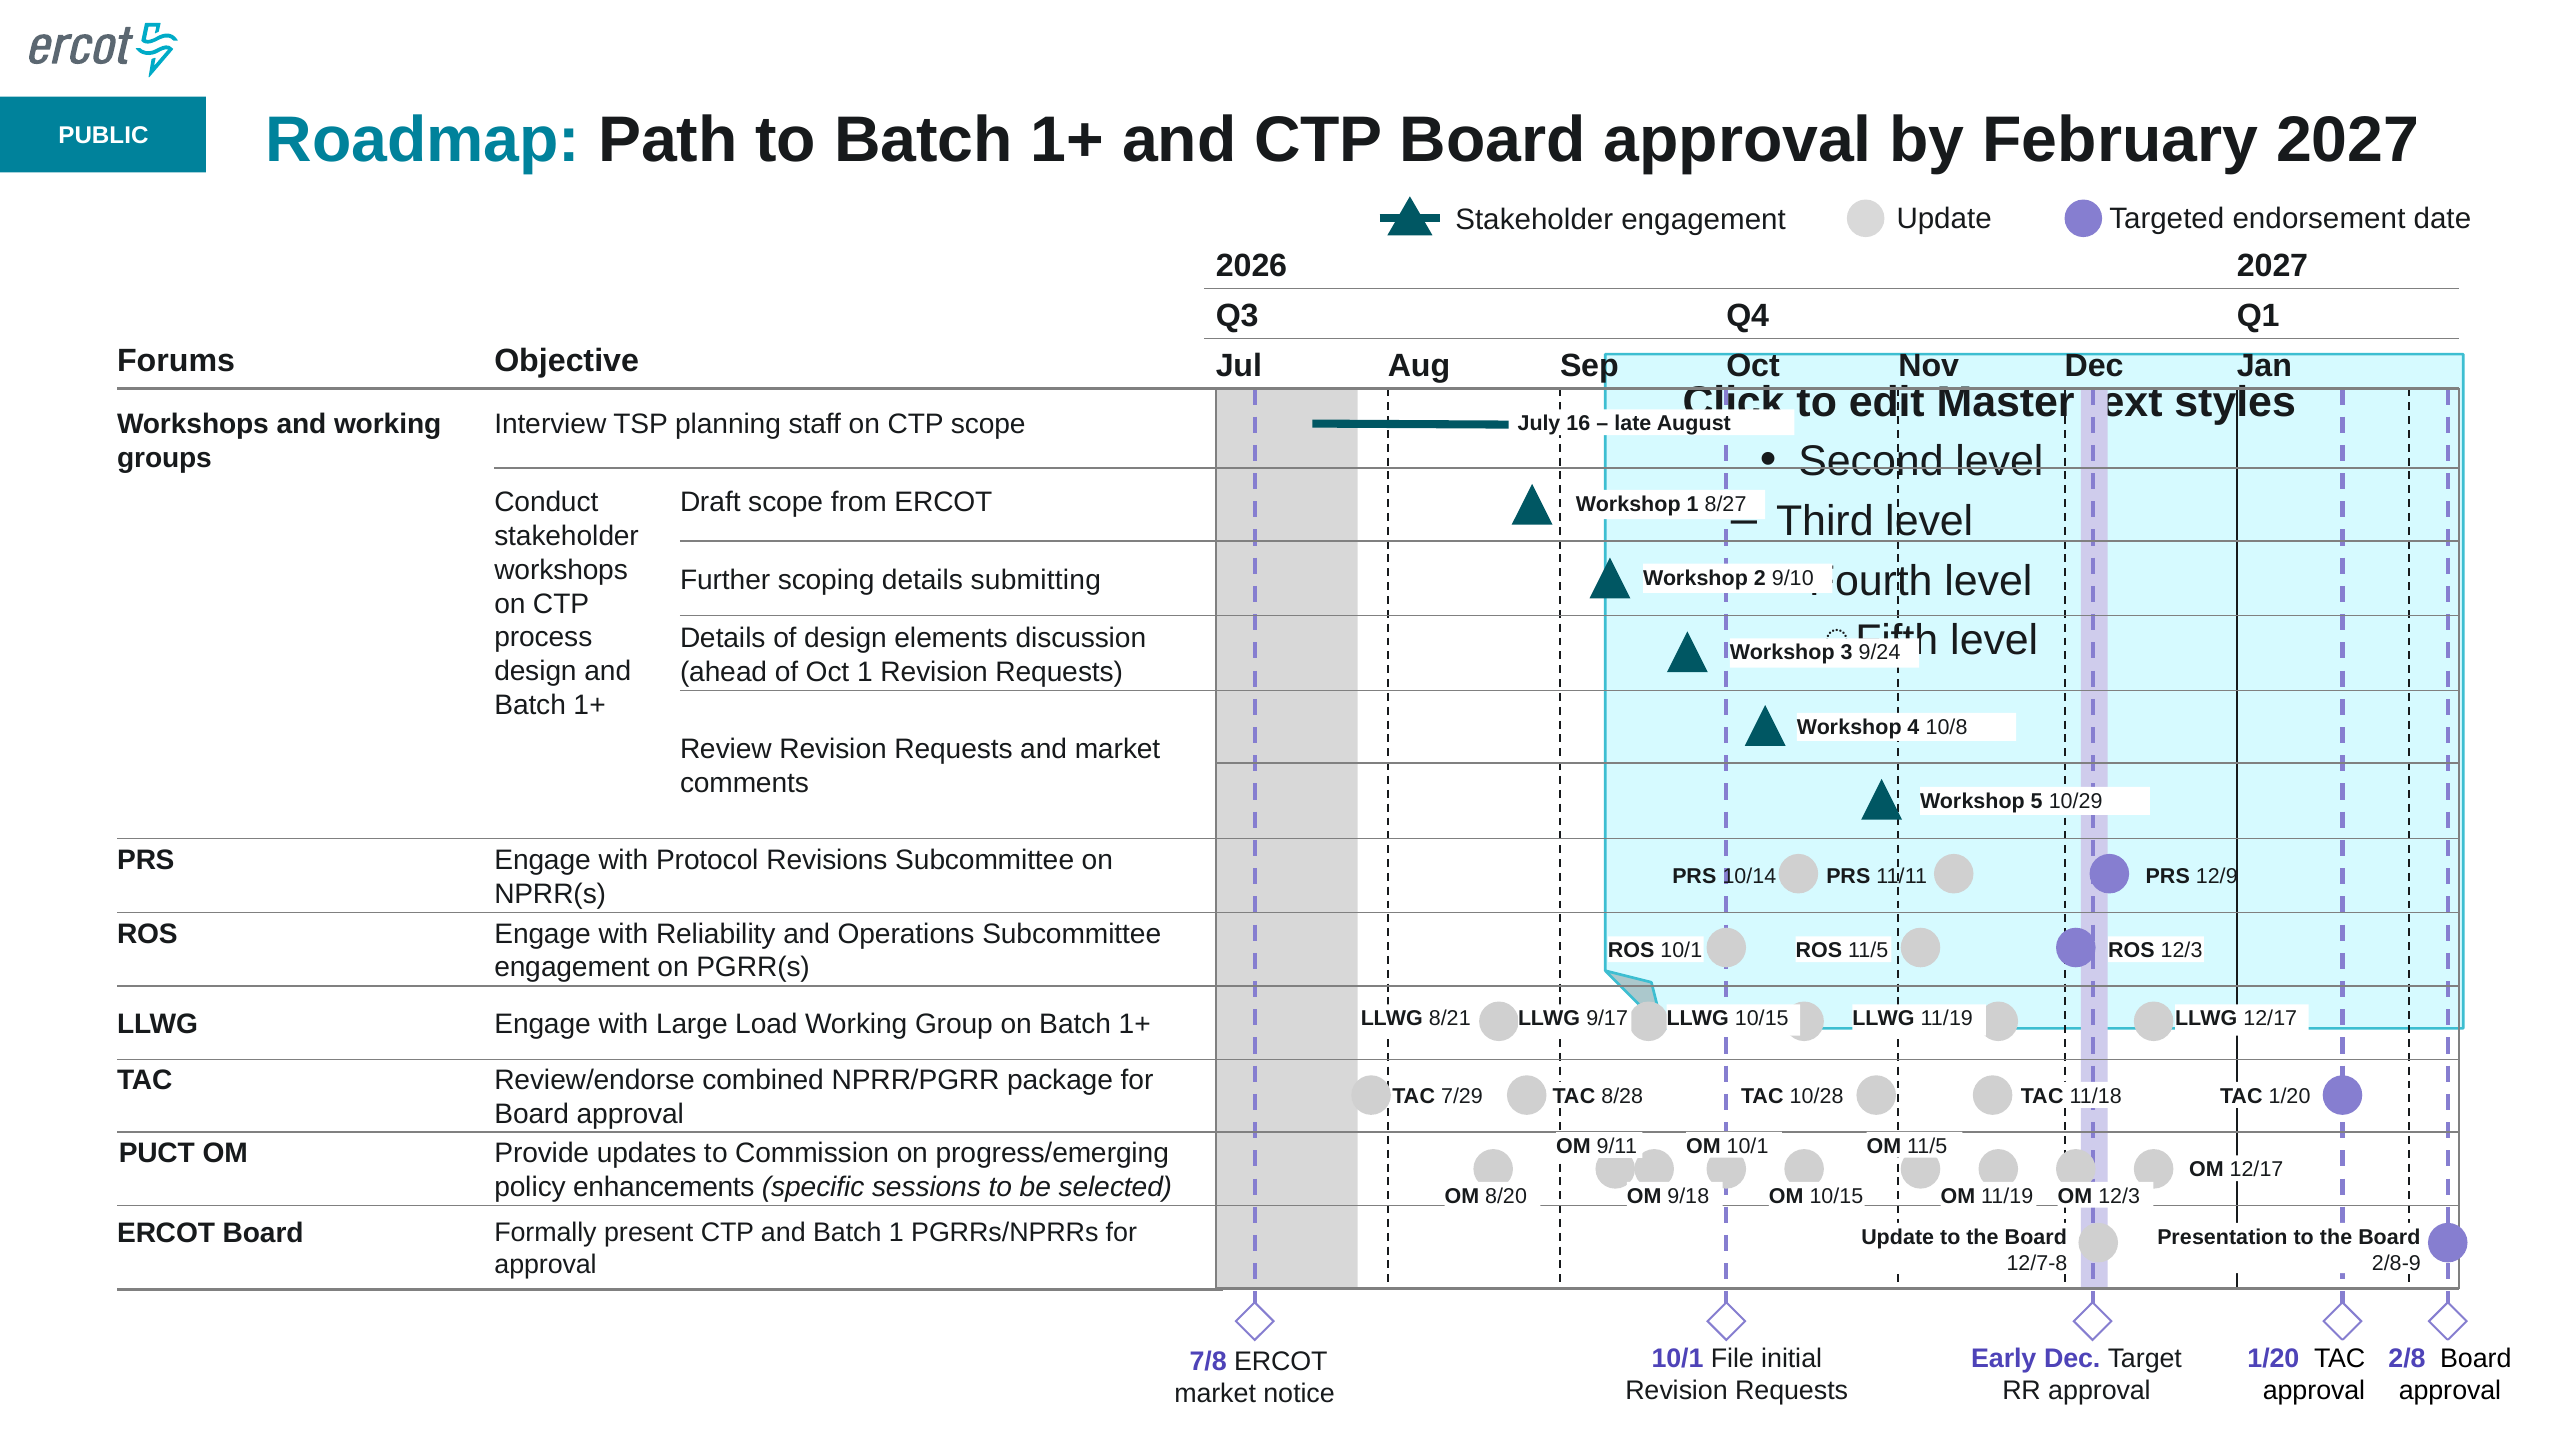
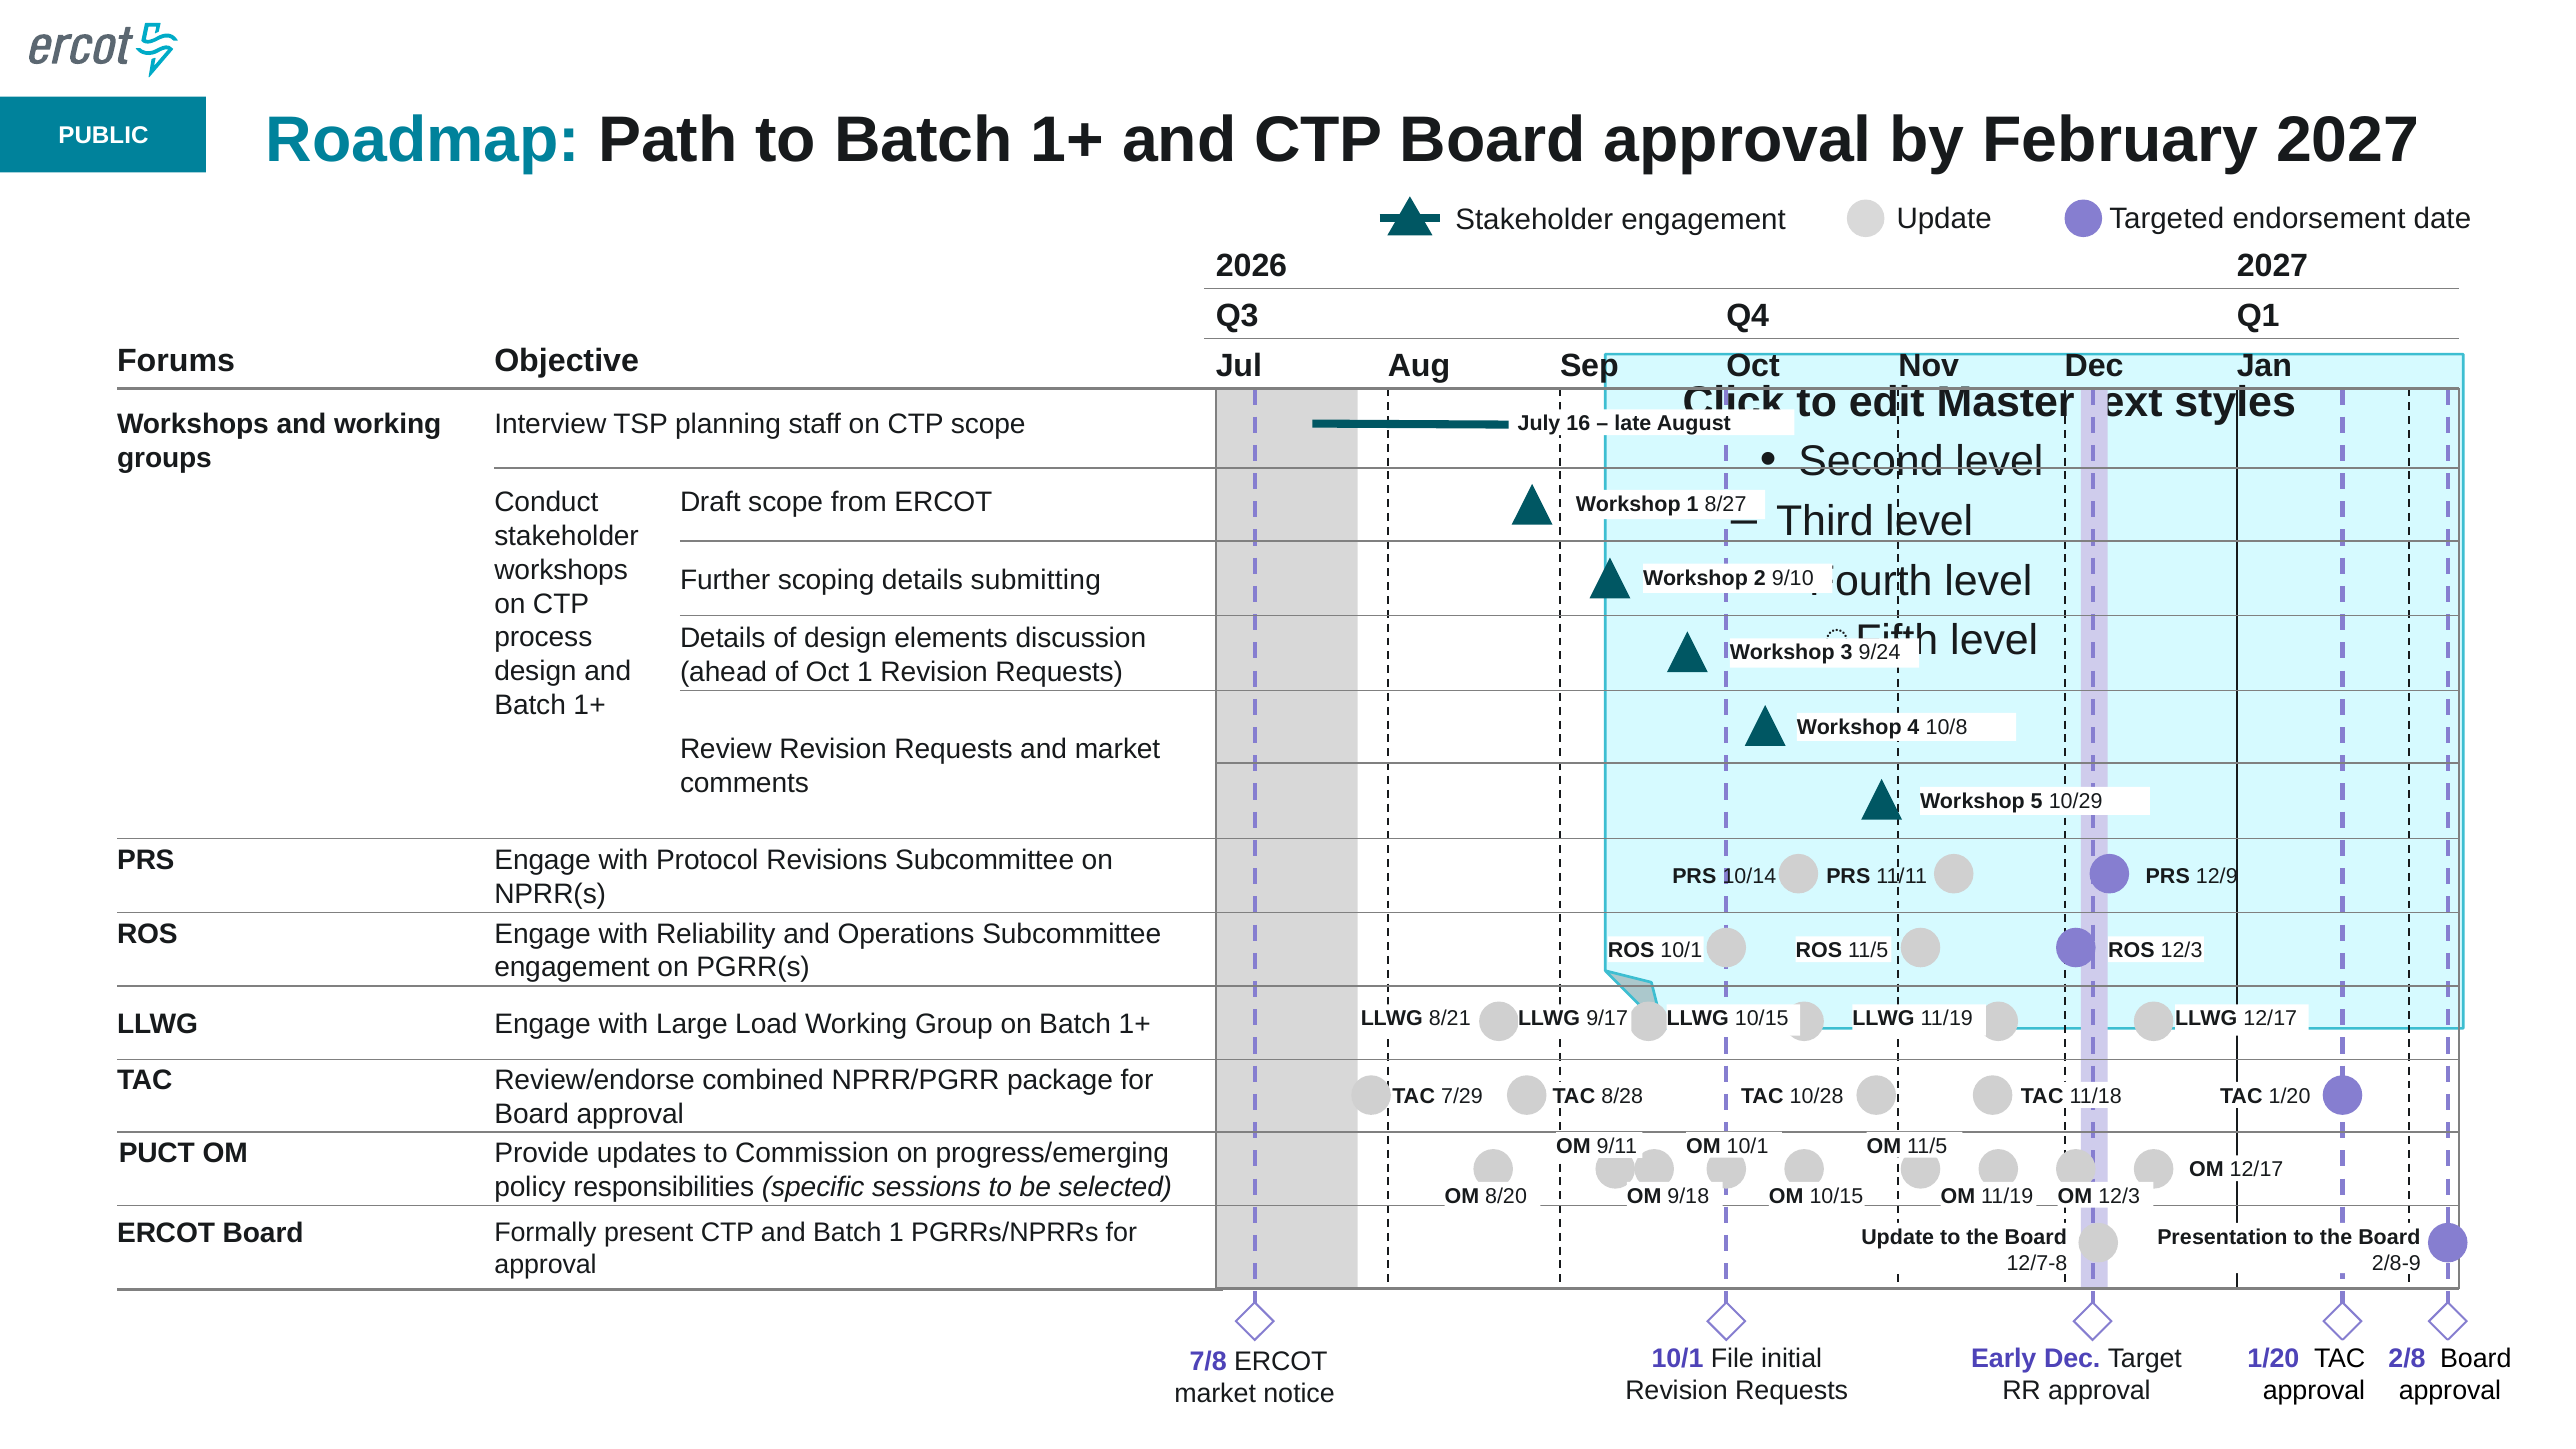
enhancements: enhancements -> responsibilities
